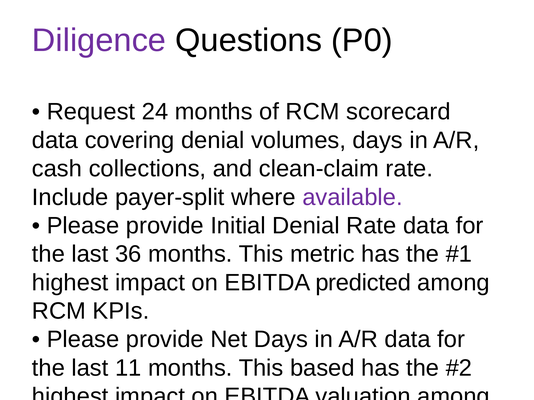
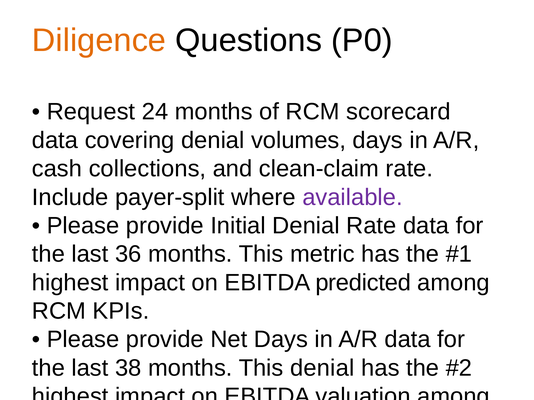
Diligence colour: purple -> orange
11: 11 -> 38
This based: based -> denial
